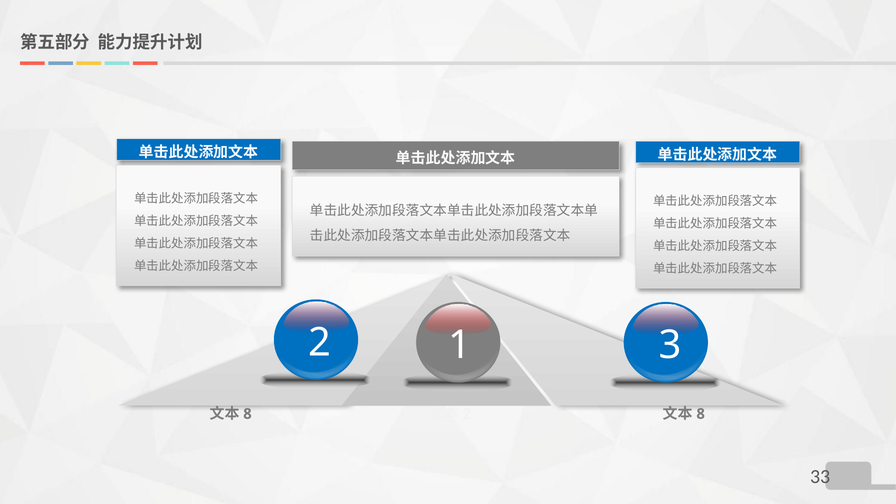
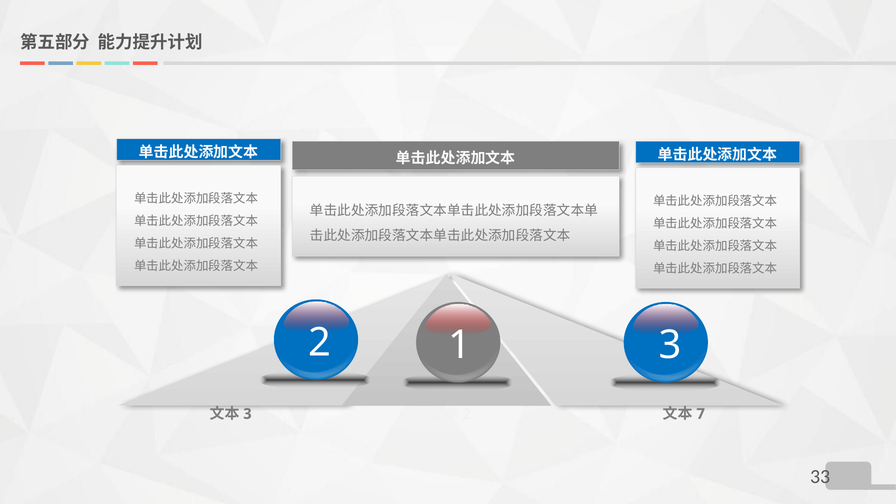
8 at (247, 414): 8 -> 3
8 at (701, 414): 8 -> 7
